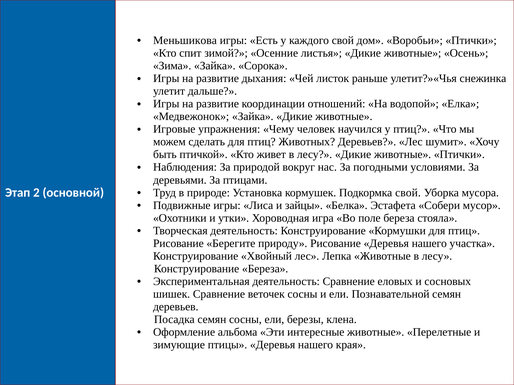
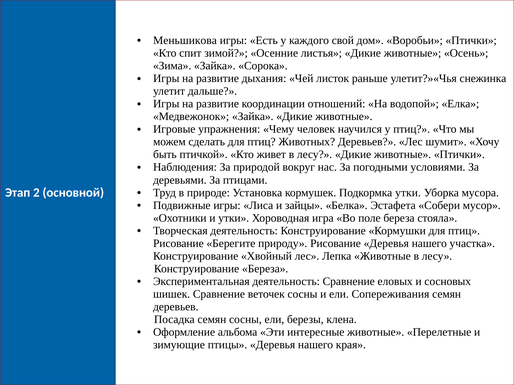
Подкормка свой: свой -> утки
Познавательной: Познавательной -> Сопереживания
